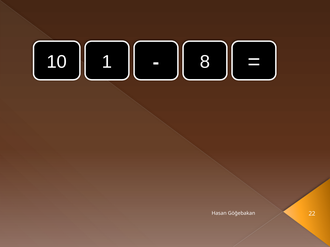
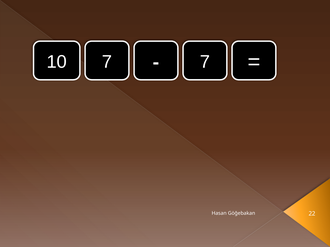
10 1: 1 -> 7
8 at (205, 62): 8 -> 7
